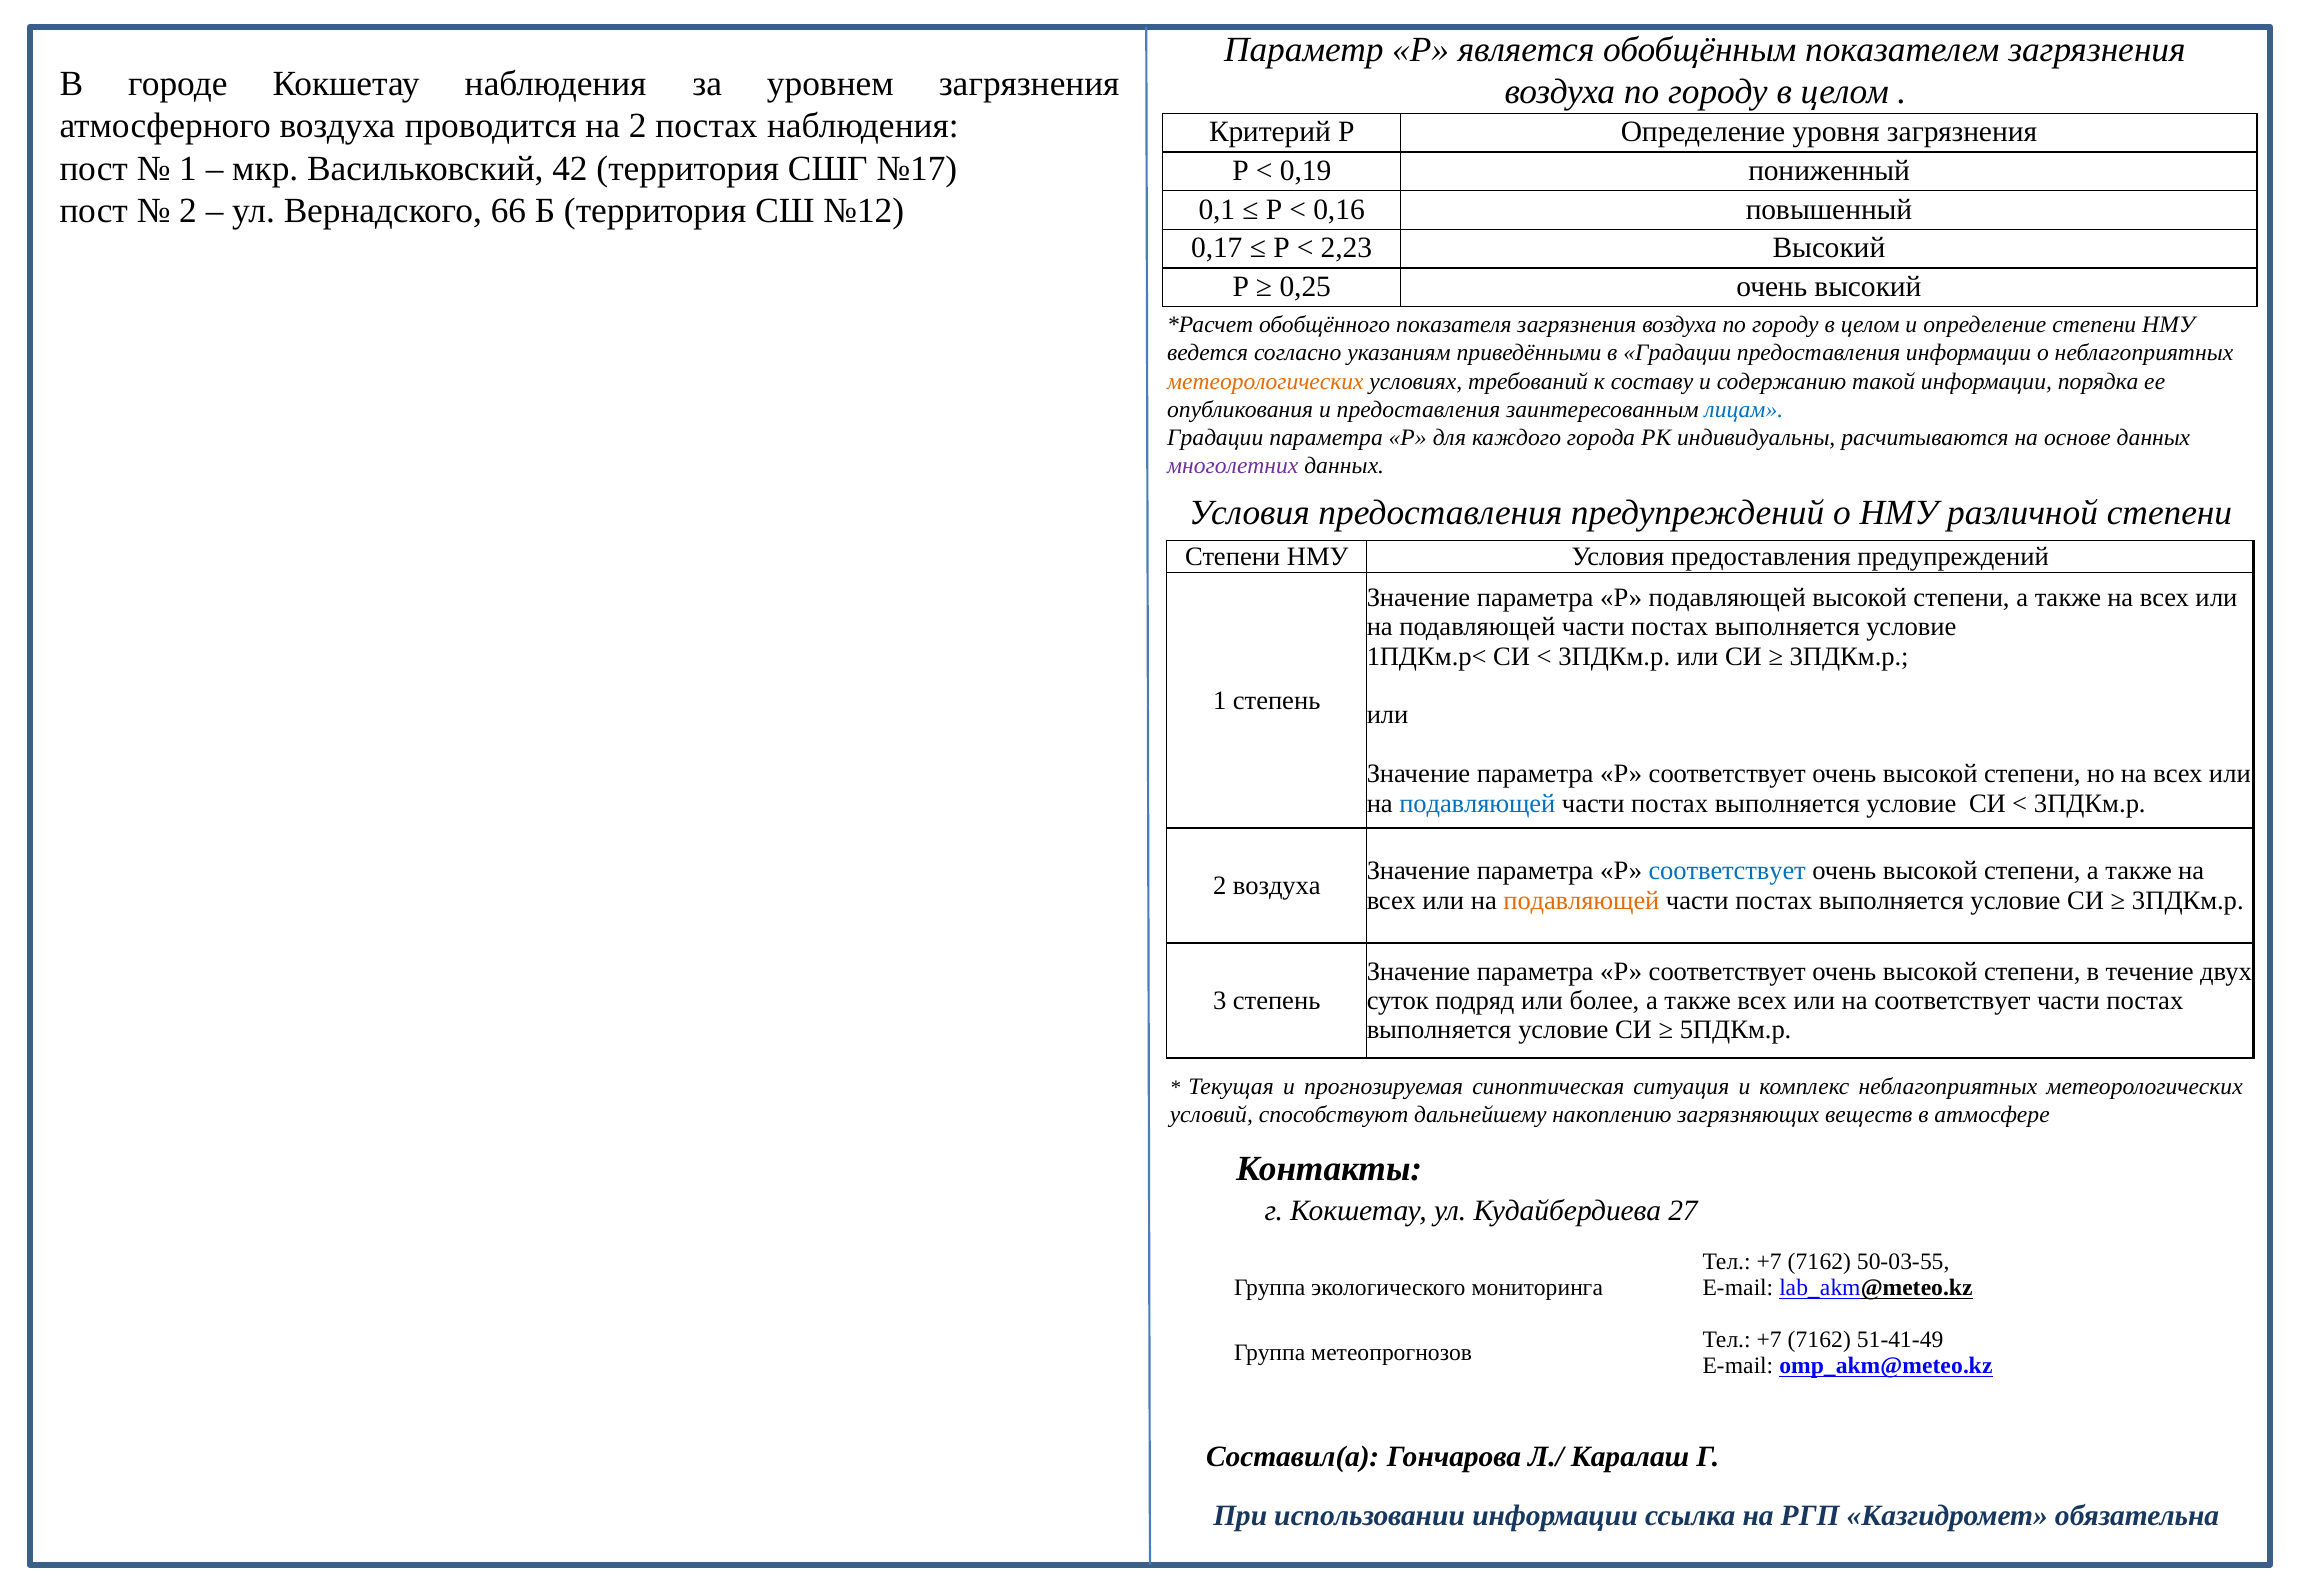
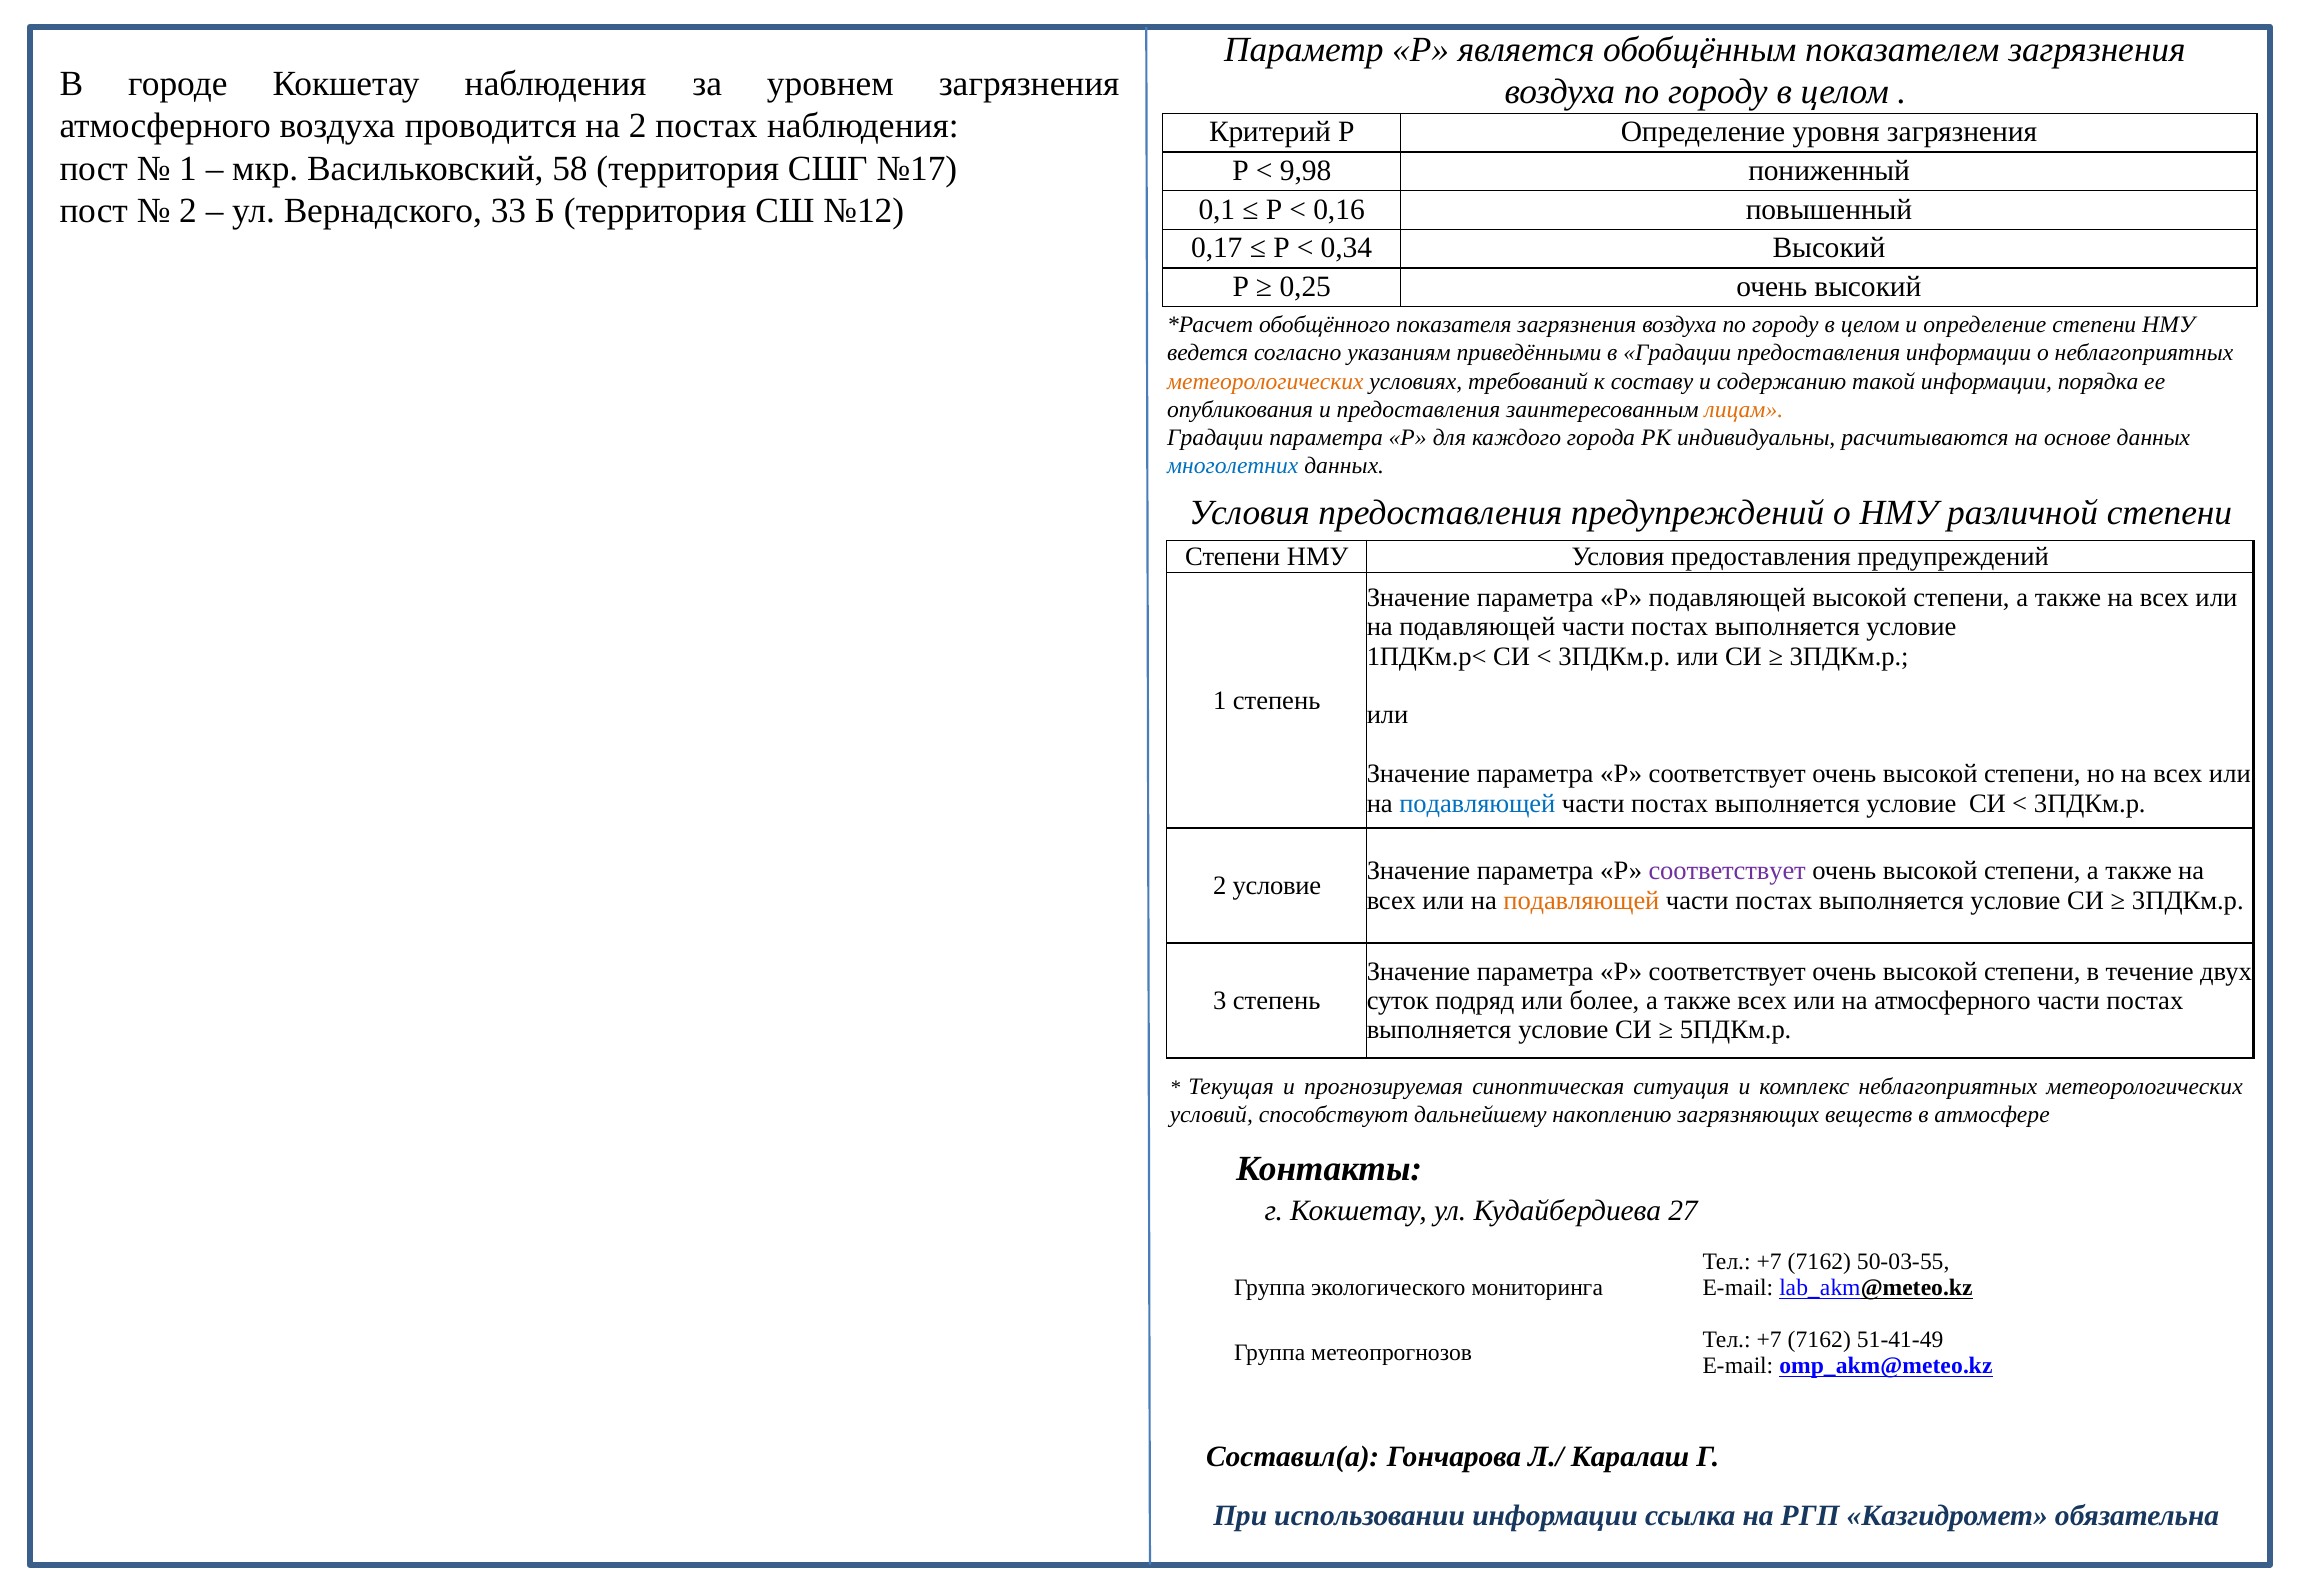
42: 42 -> 58
0,19: 0,19 -> 9,98
66: 66 -> 33
2,23: 2,23 -> 0,34
лицам colour: blue -> orange
многолетних colour: purple -> blue
соответствует at (1727, 871) colour: blue -> purple
2 воздуха: воздуха -> условие
на соответствует: соответствует -> атмосферного
